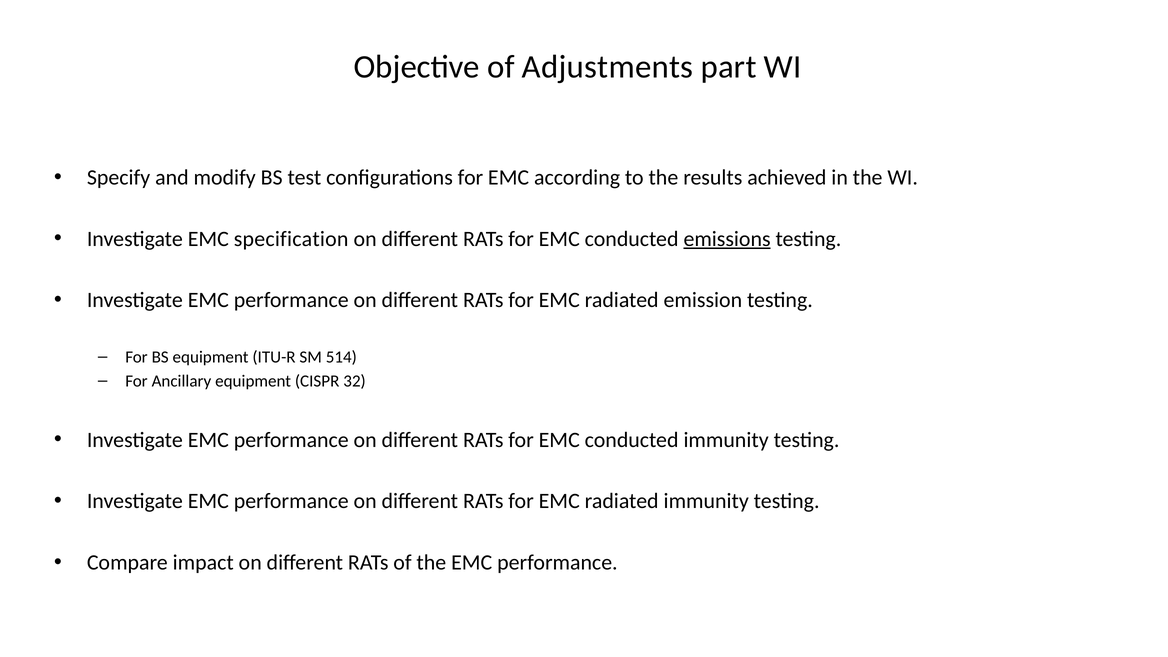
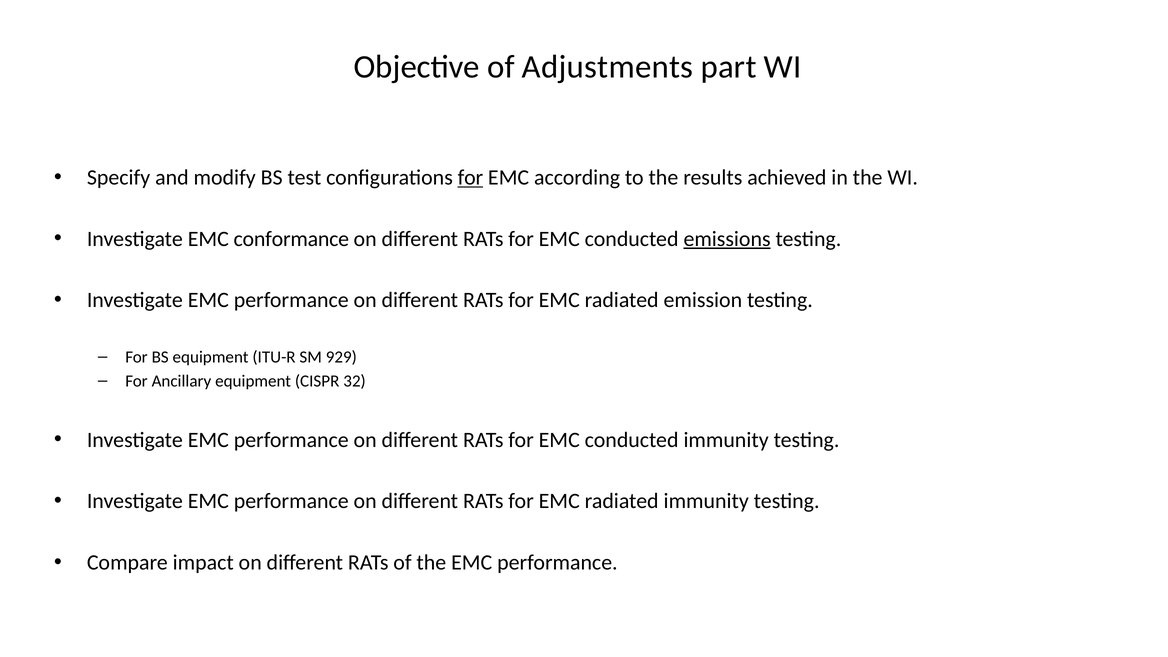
for at (470, 177) underline: none -> present
specification: specification -> conformance
514: 514 -> 929
